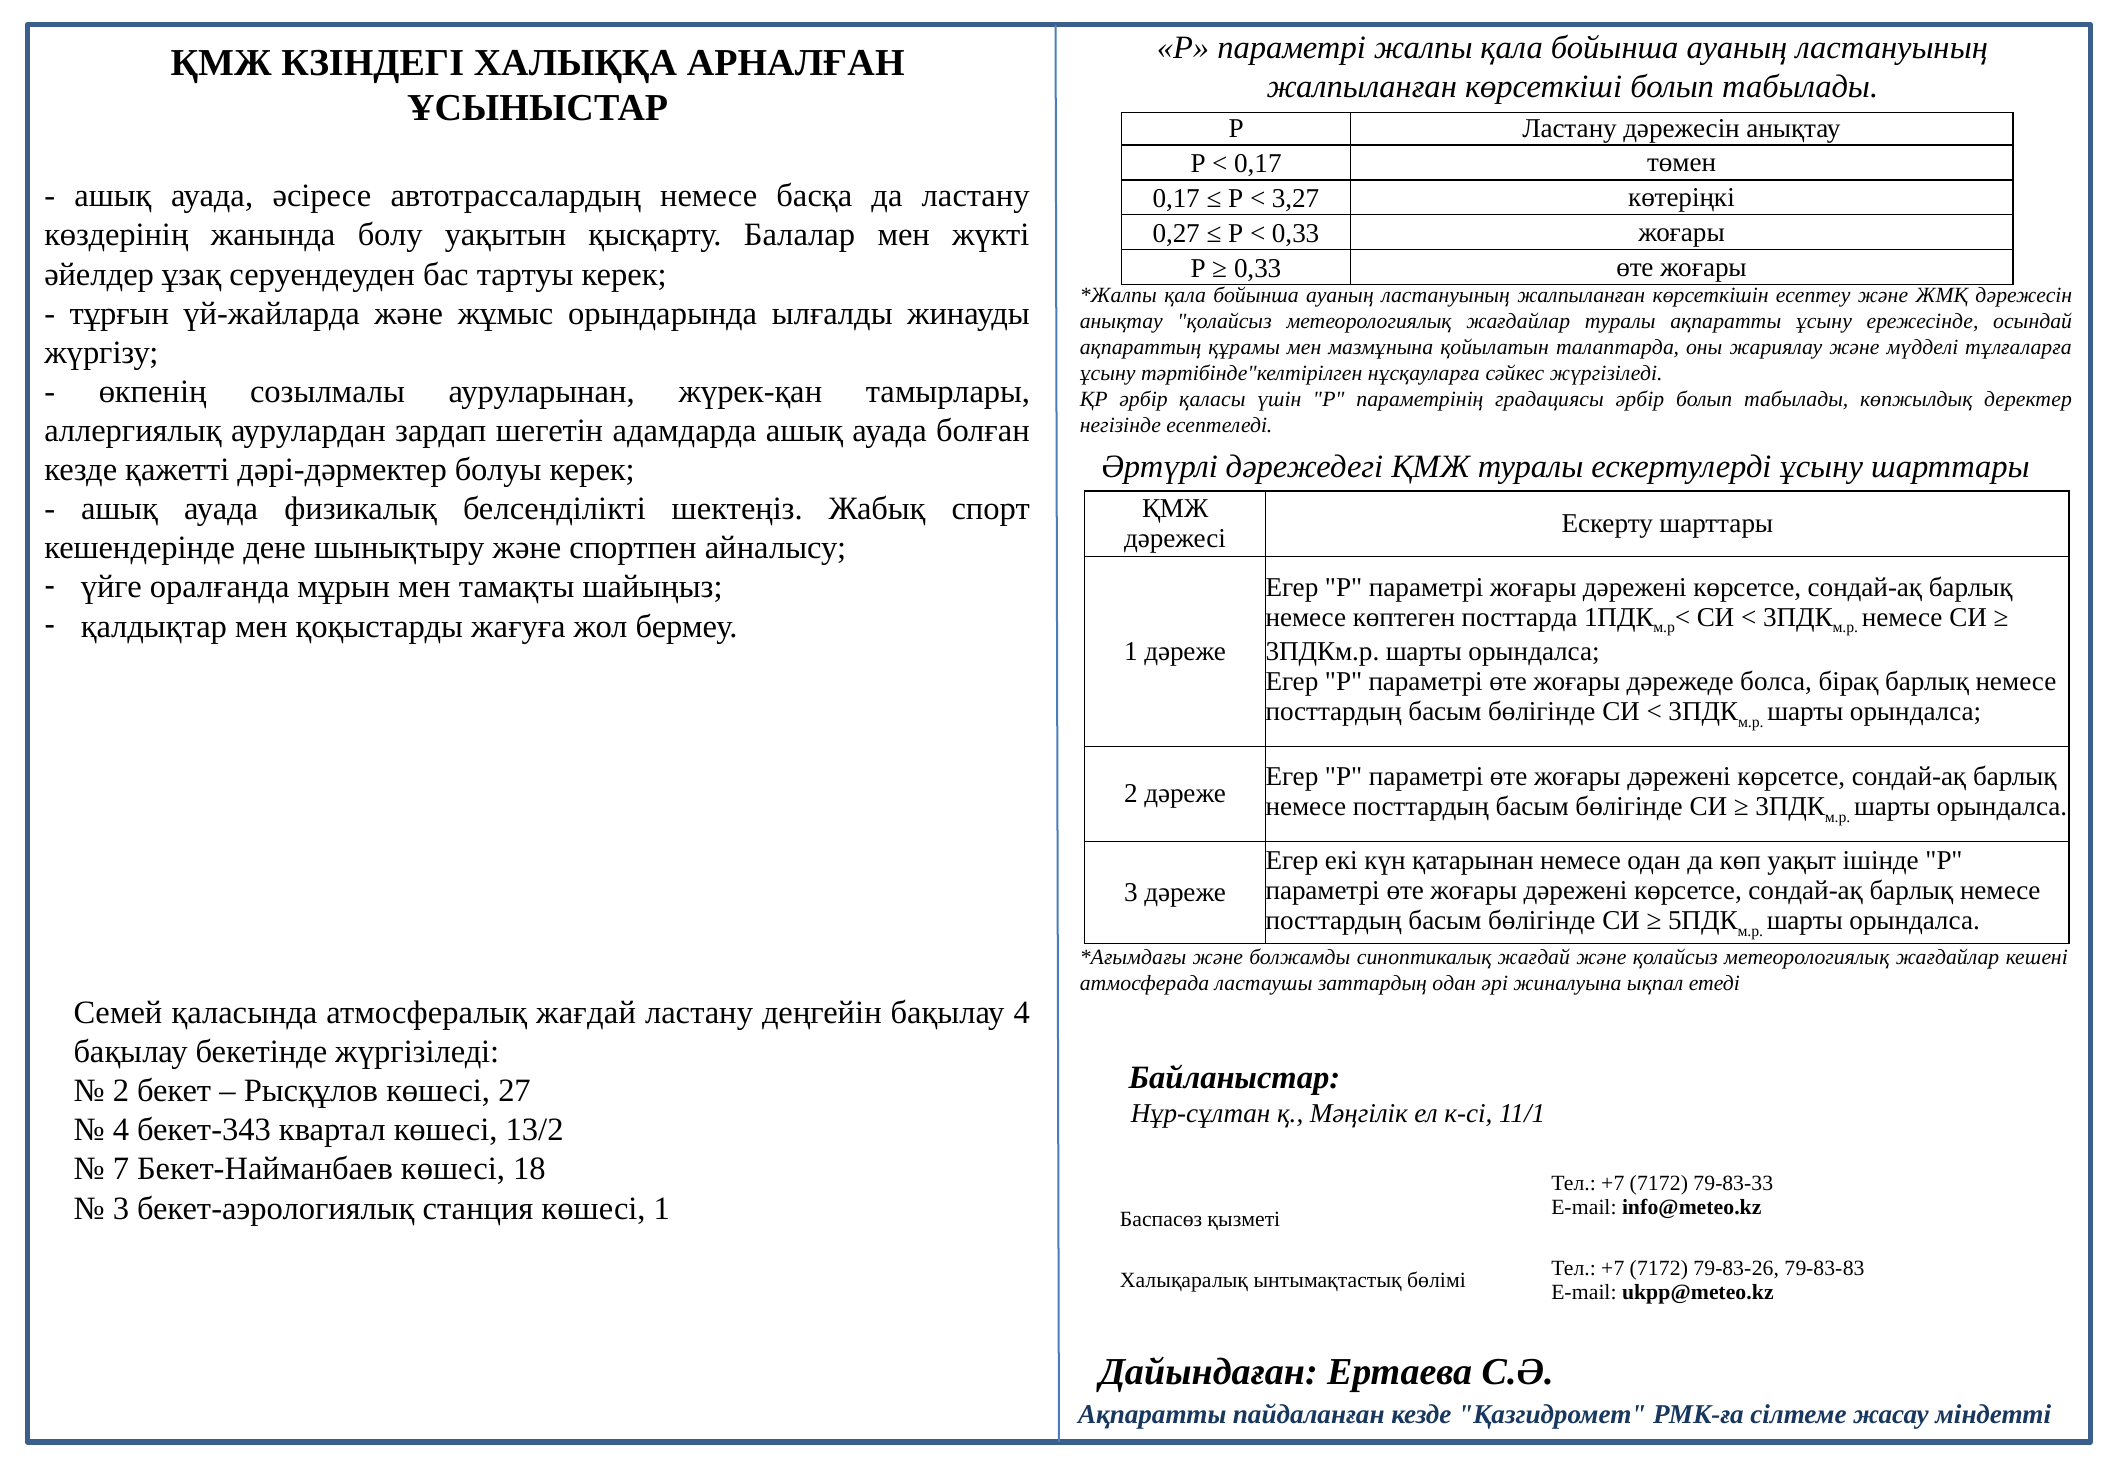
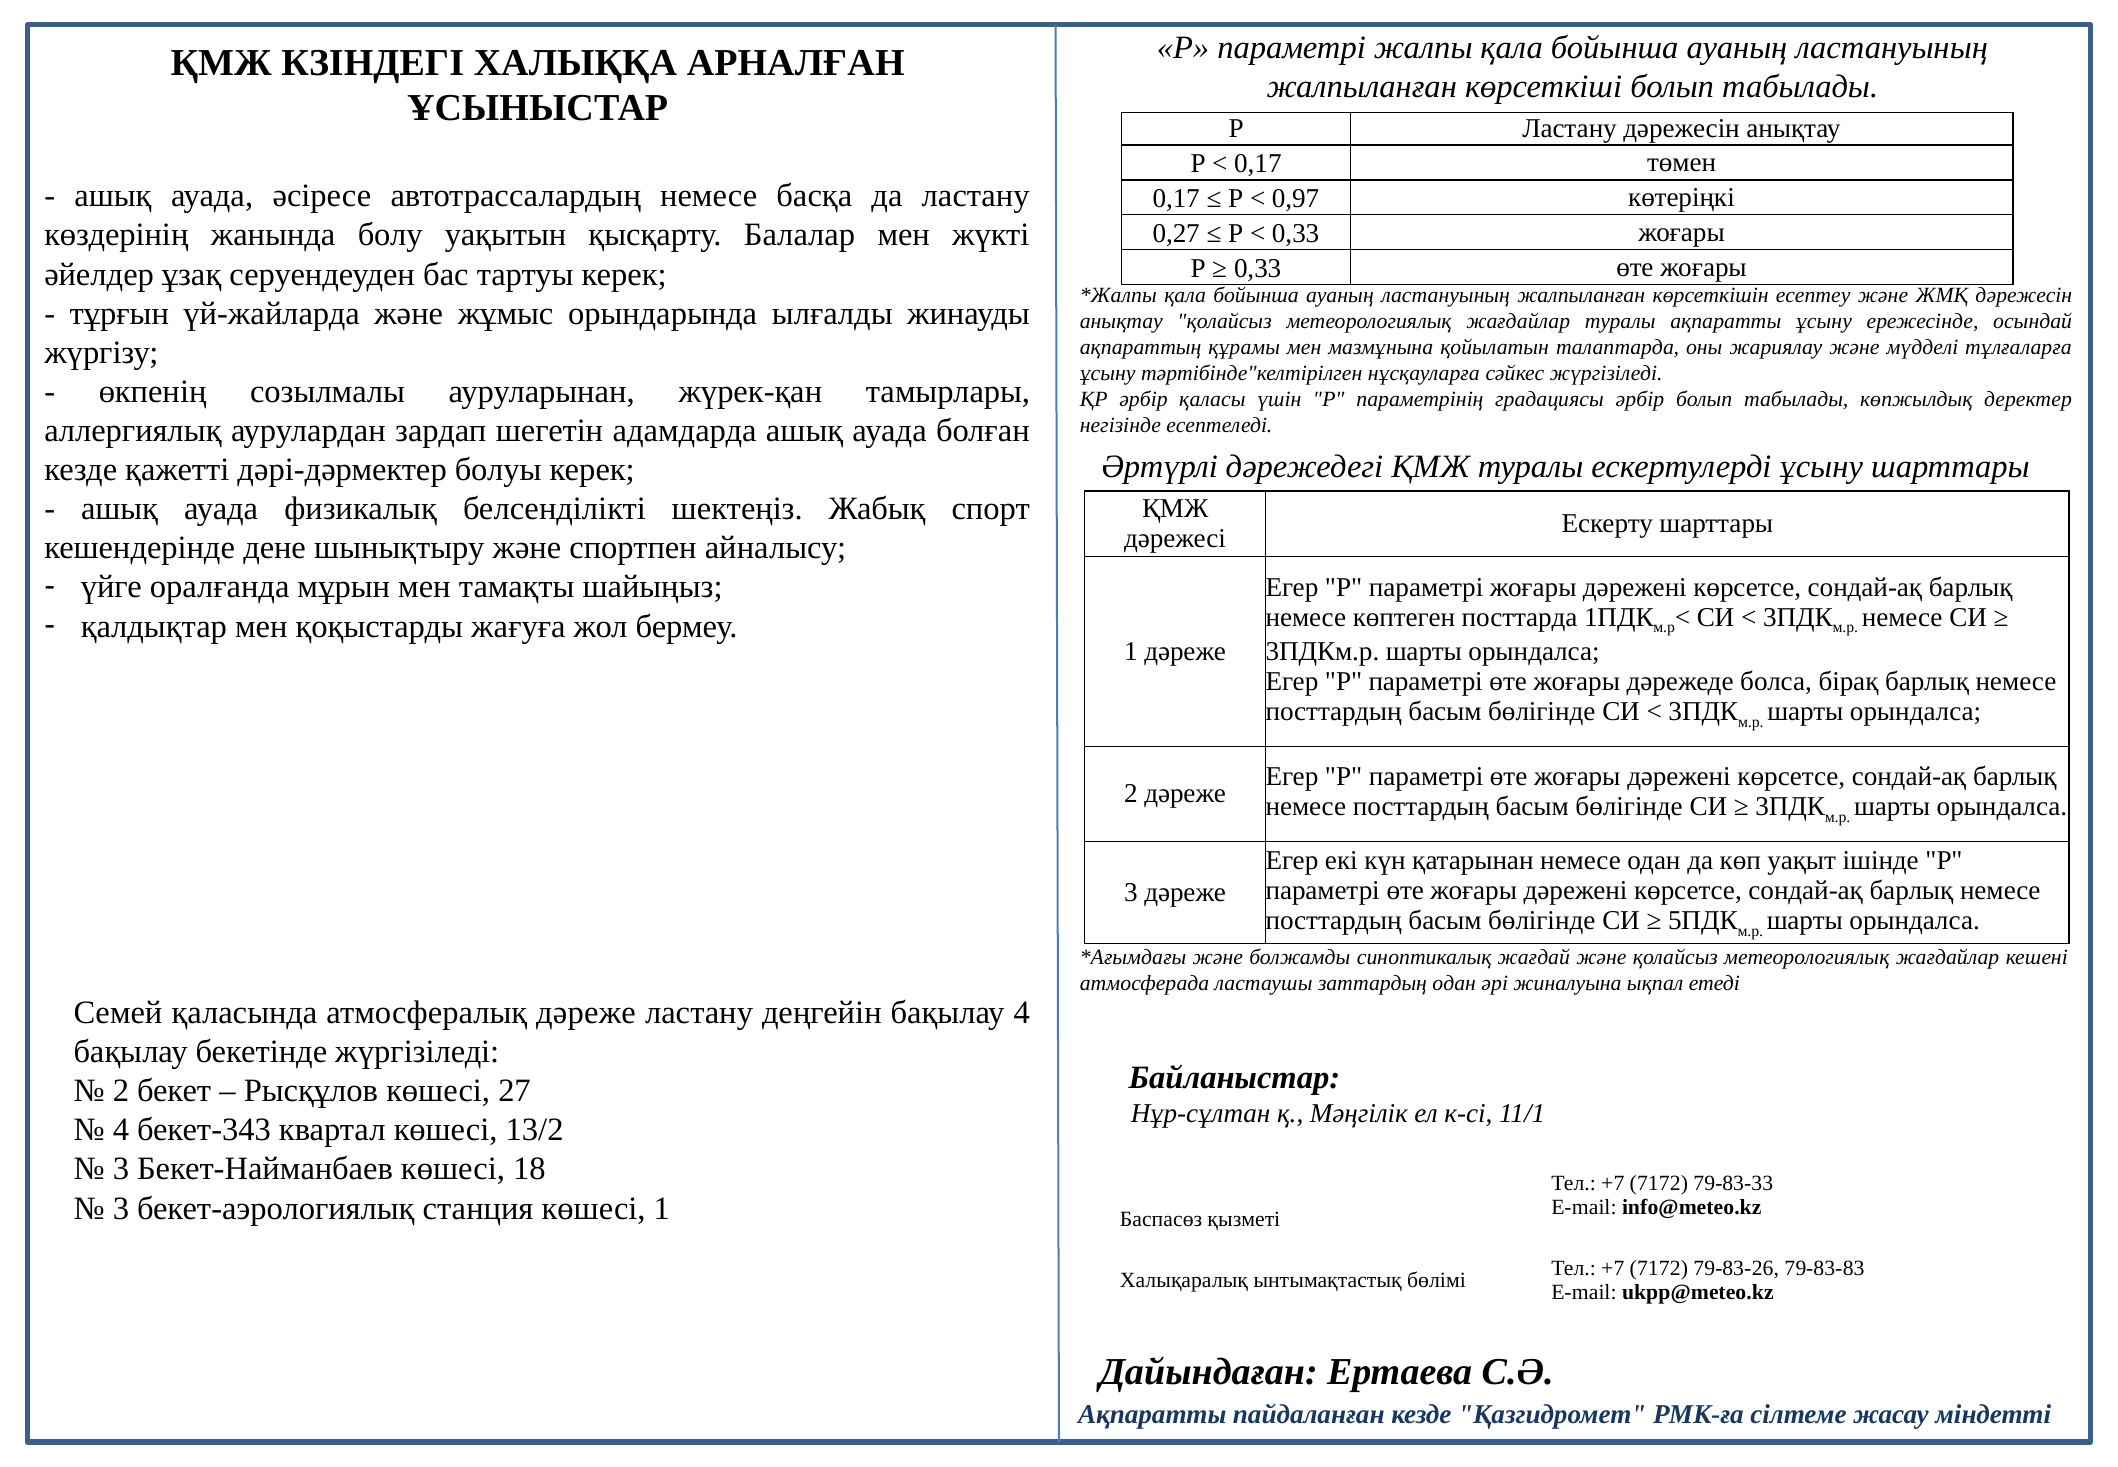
3,27: 3,27 -> 0,97
атмосфералық жағдай: жағдай -> дәреже
7 at (121, 1169): 7 -> 3
